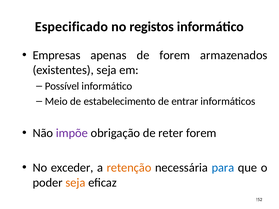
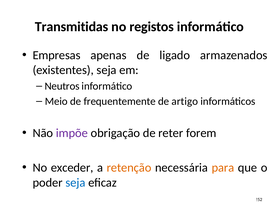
Especificado: Especificado -> Transmitidas
de forem: forem -> ligado
Possível: Possível -> Neutros
estabelecimento: estabelecimento -> frequentemente
entrar: entrar -> artigo
para colour: blue -> orange
seja at (75, 183) colour: orange -> blue
